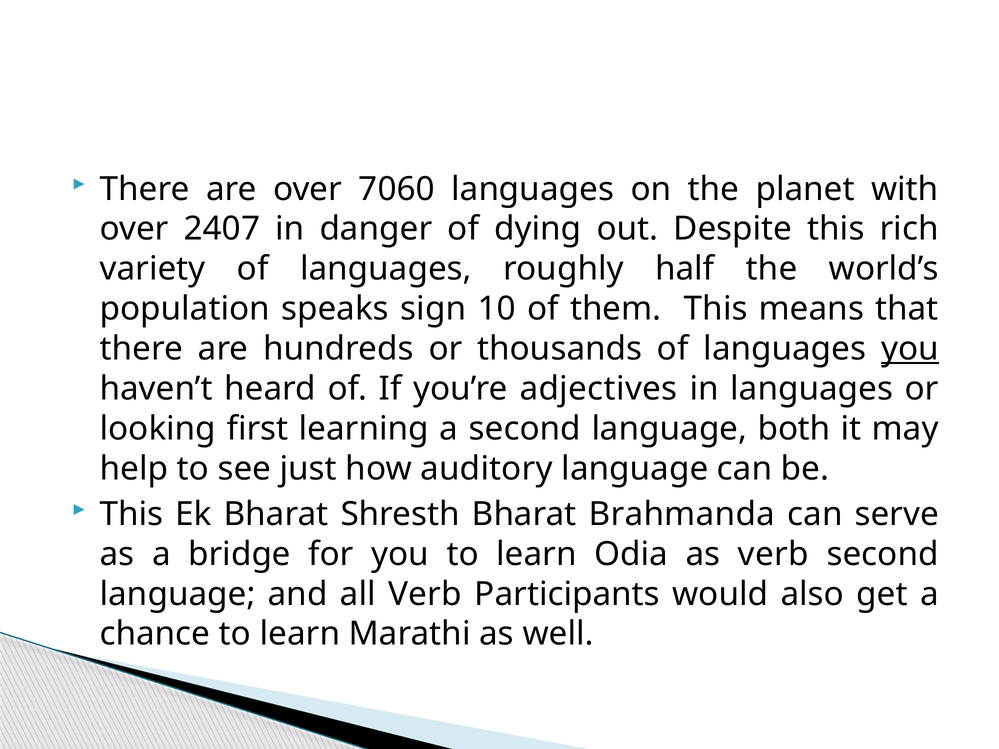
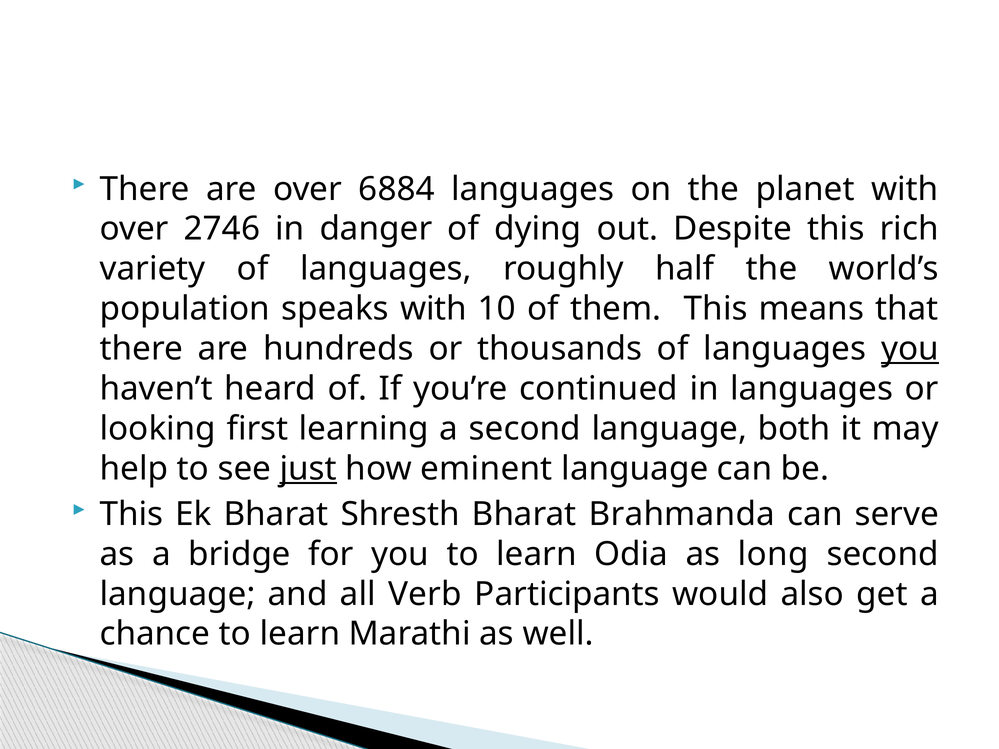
7060: 7060 -> 6884
2407: 2407 -> 2746
speaks sign: sign -> with
adjectives: adjectives -> continued
just underline: none -> present
auditory: auditory -> eminent
as verb: verb -> long
